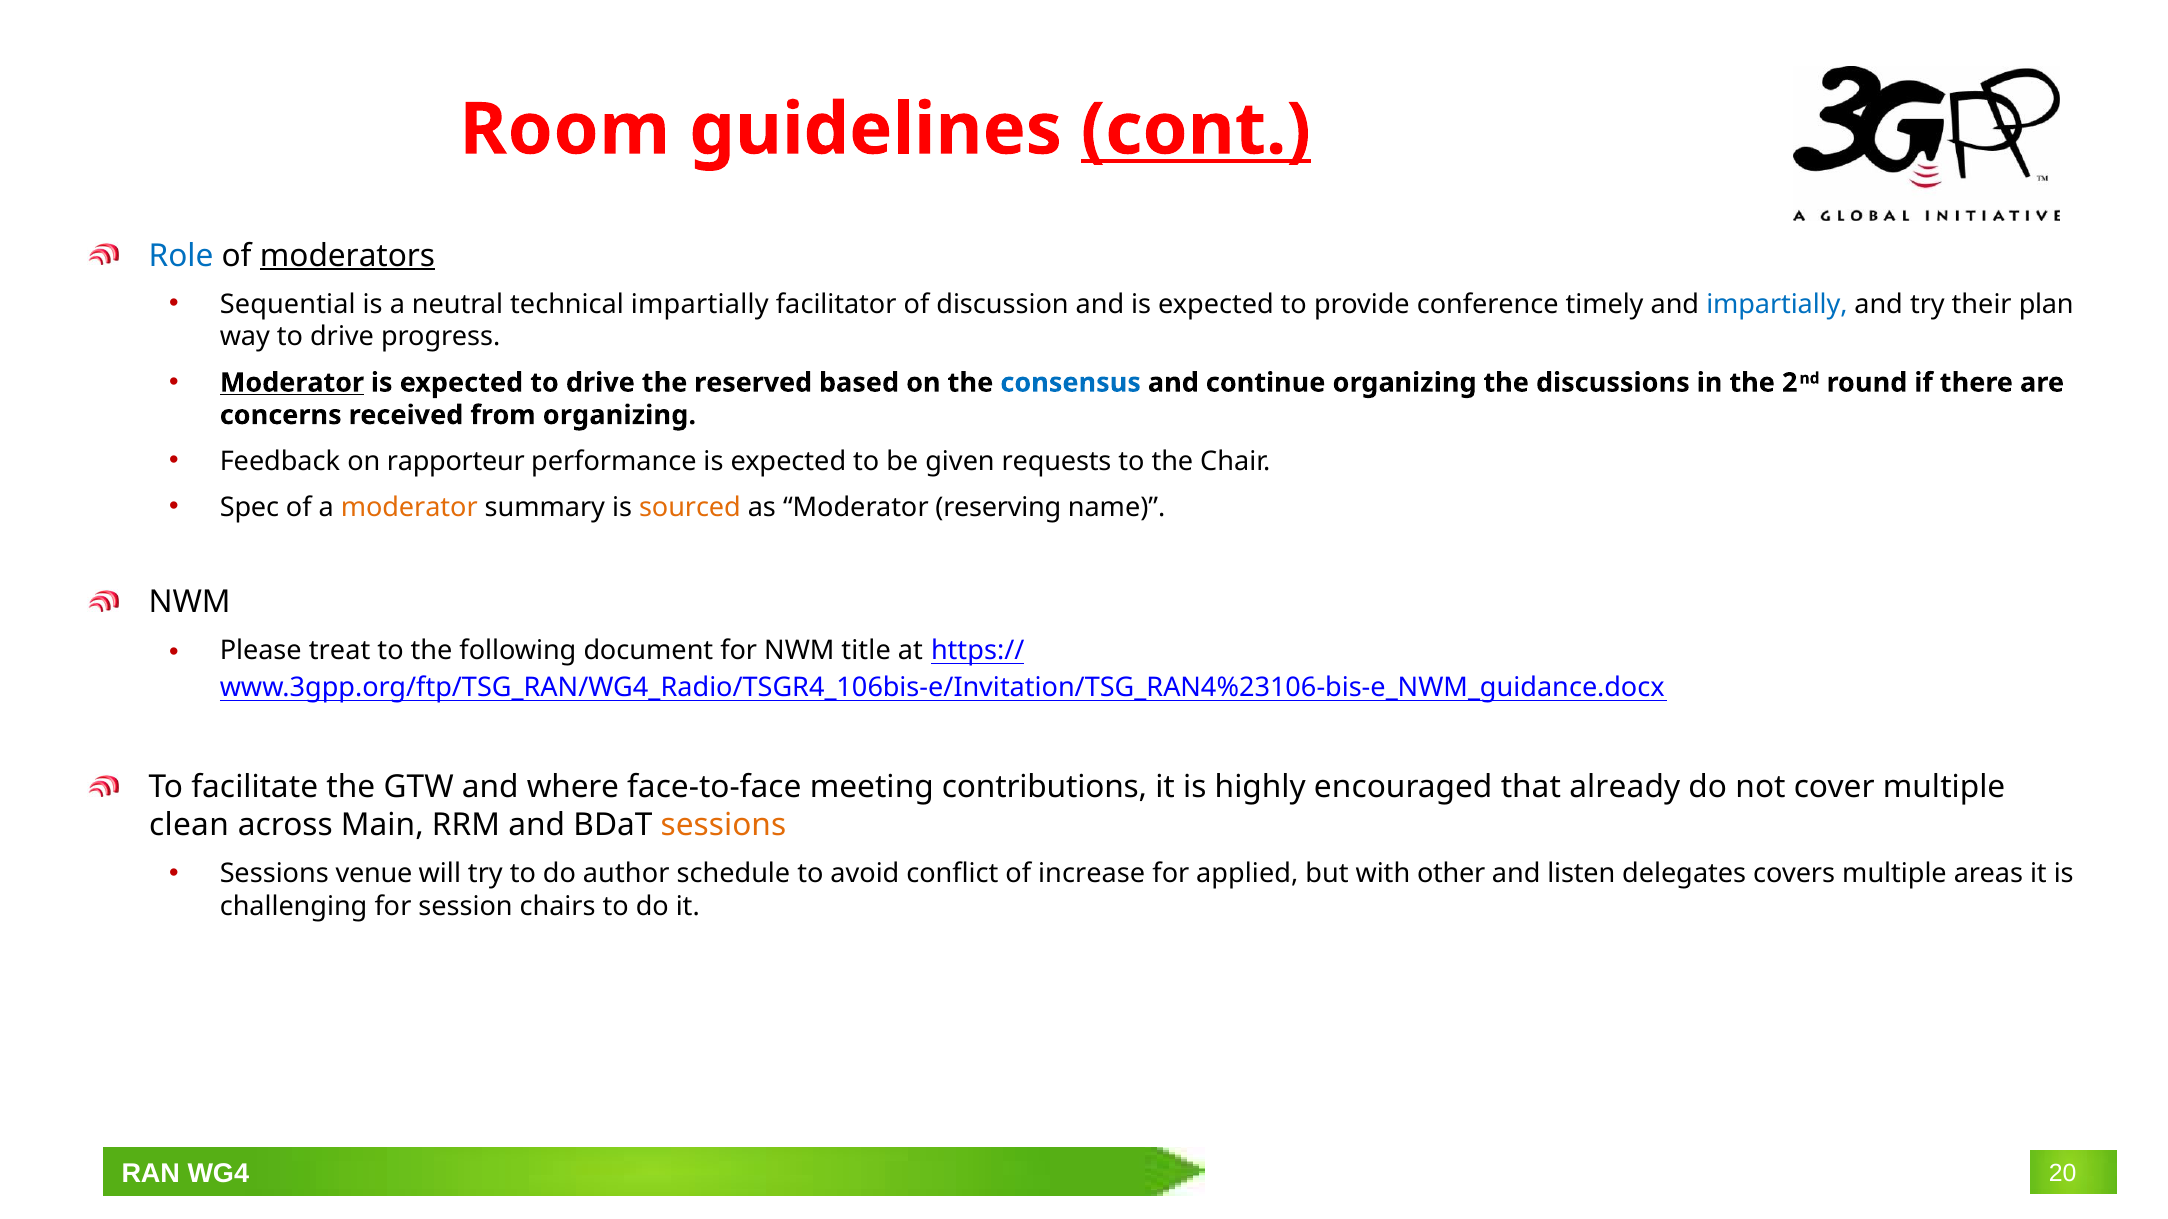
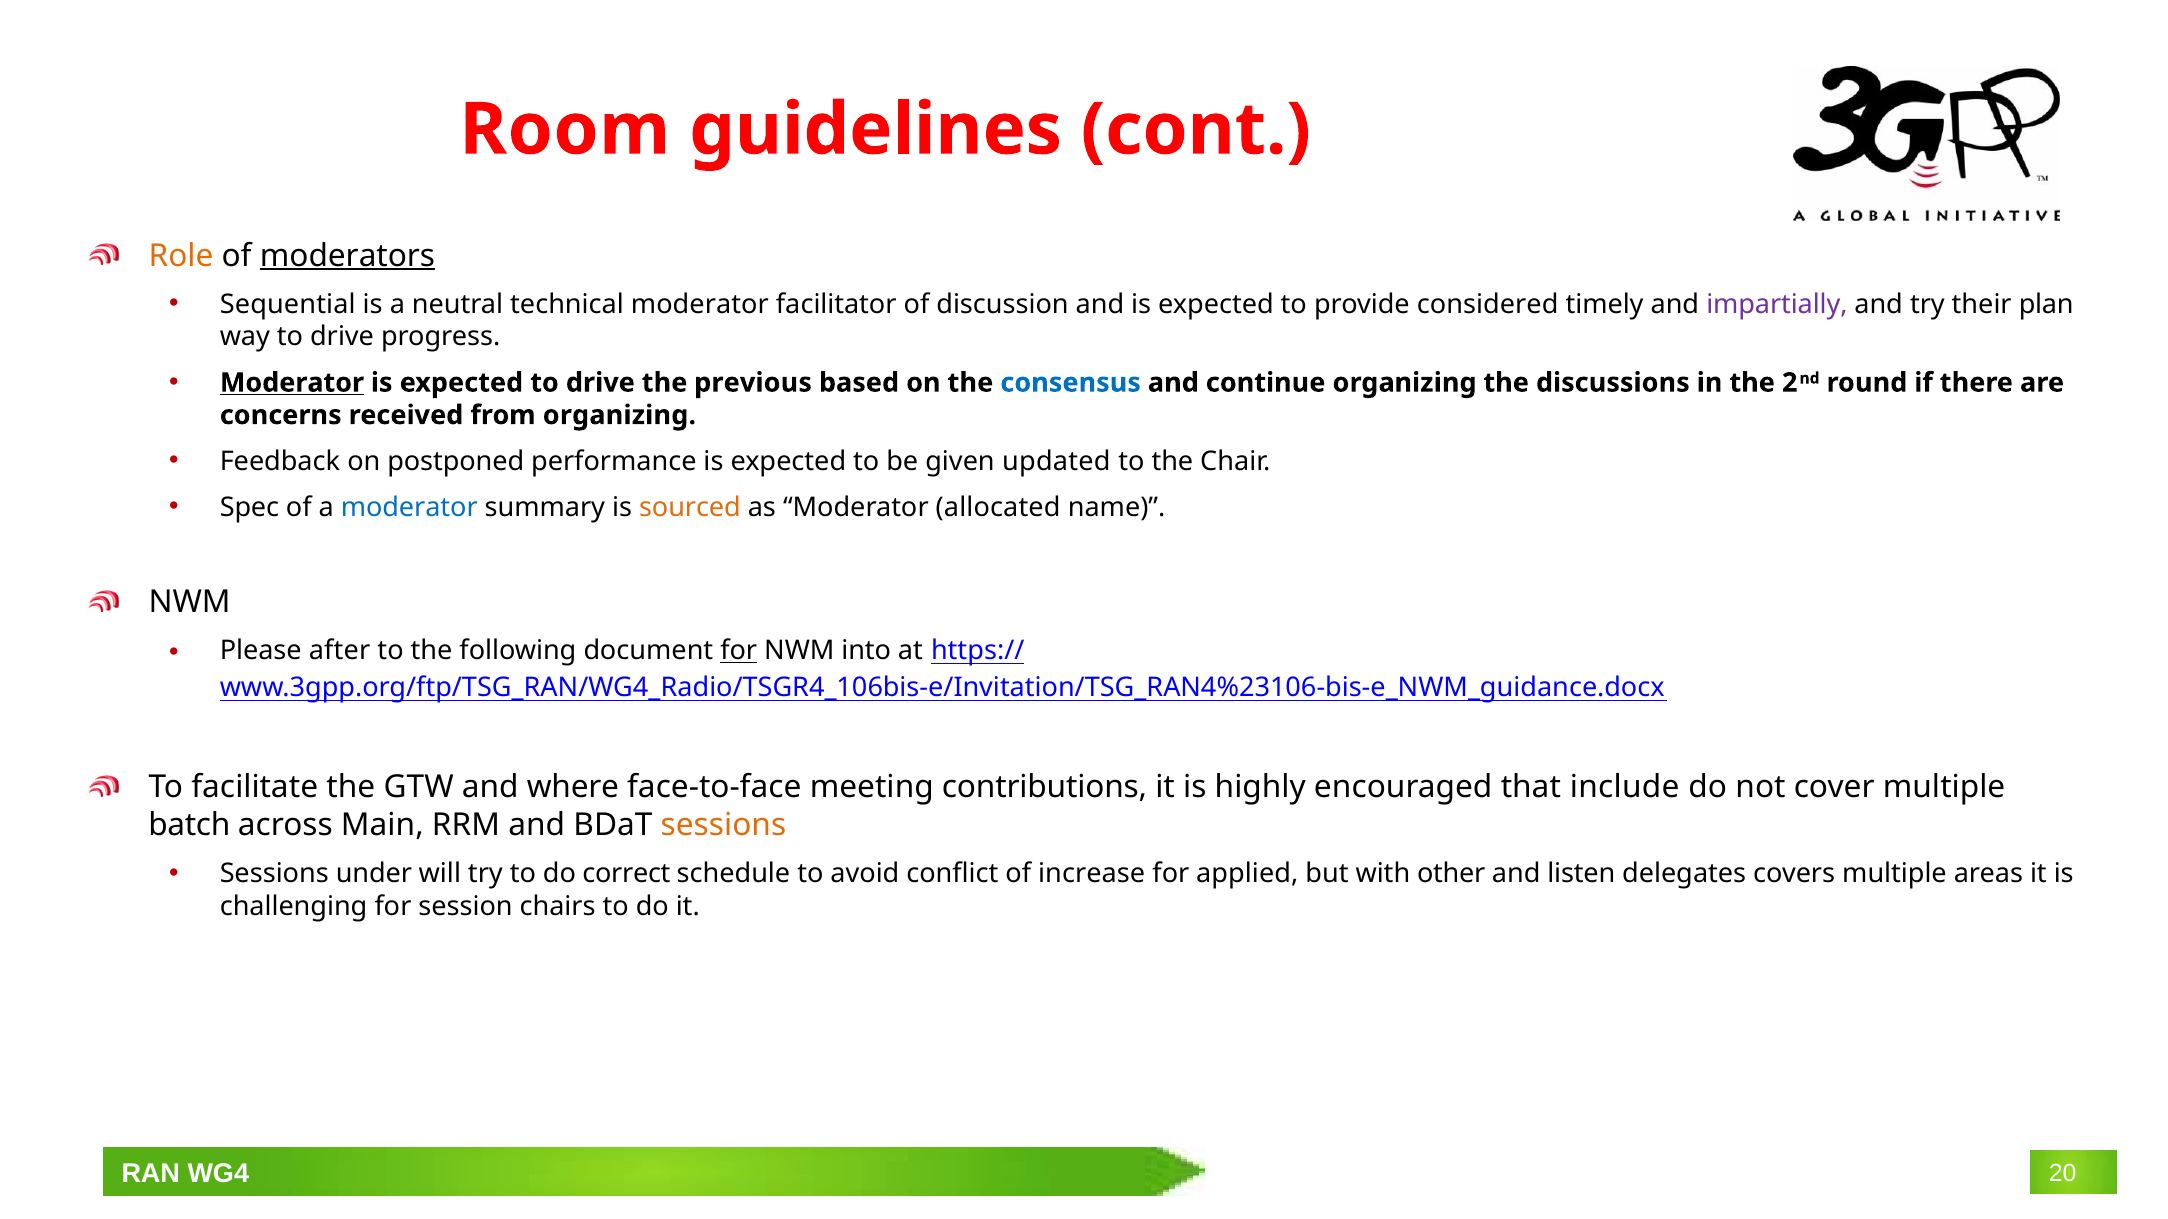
cont underline: present -> none
Role colour: blue -> orange
technical impartially: impartially -> moderator
conference: conference -> considered
impartially at (1777, 304) colour: blue -> purple
reserved: reserved -> previous
rapporteur: rapporteur -> postponed
requests: requests -> updated
moderator at (409, 508) colour: orange -> blue
reserving: reserving -> allocated
treat: treat -> after
for at (739, 651) underline: none -> present
title: title -> into
already: already -> include
clean: clean -> batch
venue: venue -> under
author: author -> correct
